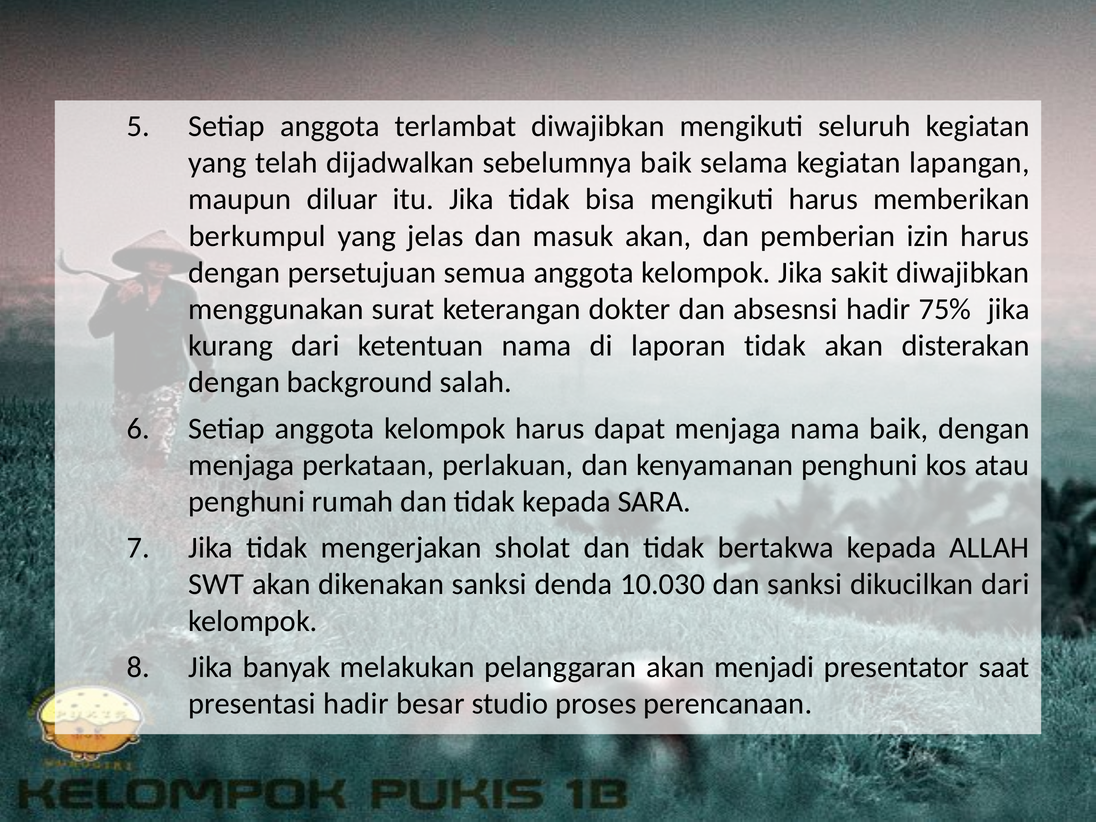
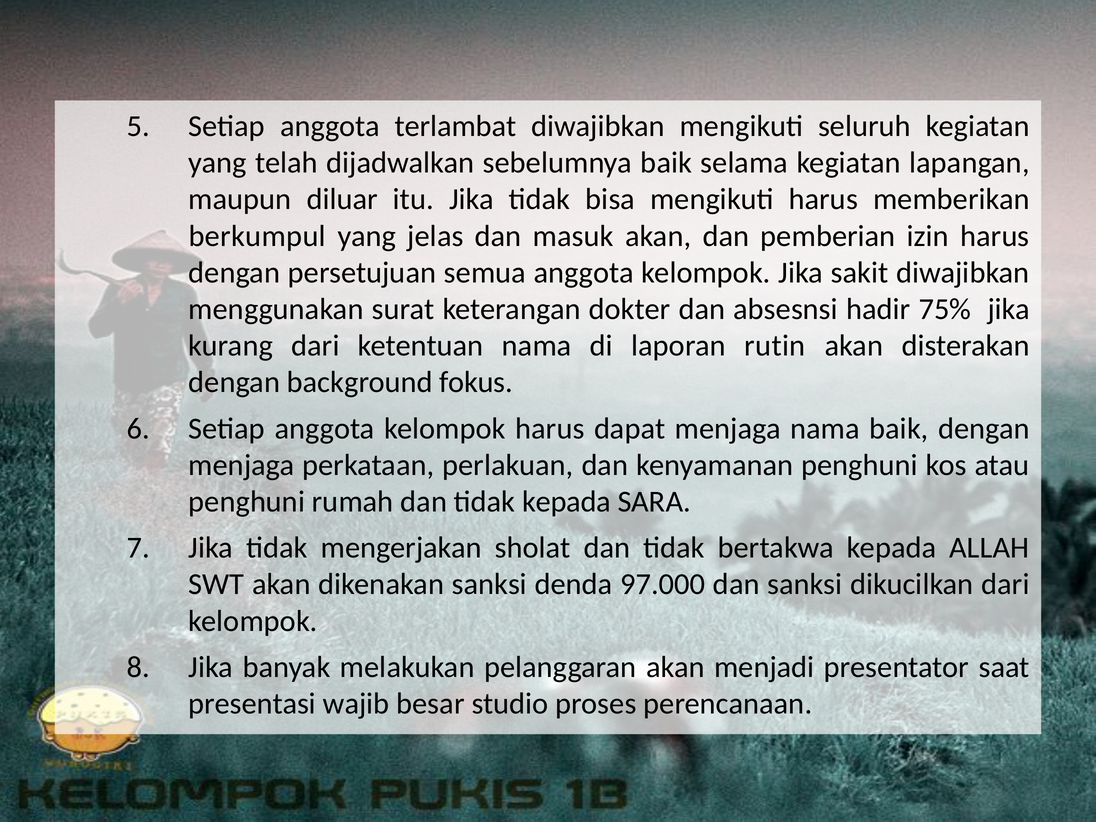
laporan tidak: tidak -> rutin
salah: salah -> fokus
10.030: 10.030 -> 97.000
presentasi hadir: hadir -> wajib
